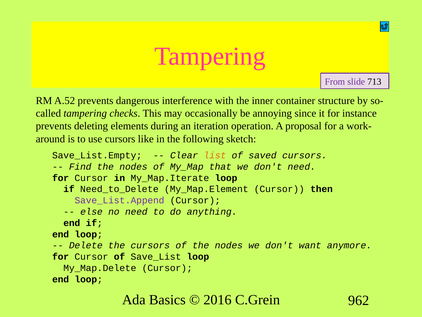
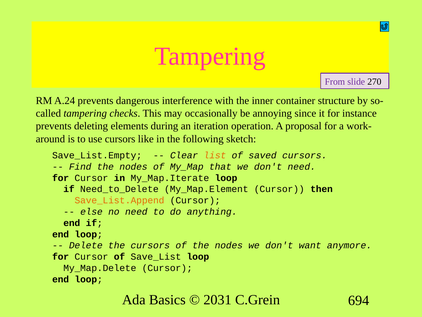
713: 713 -> 270
A.52: A.52 -> A.24
Save_List.Append colour: purple -> orange
2016: 2016 -> 2031
962: 962 -> 694
